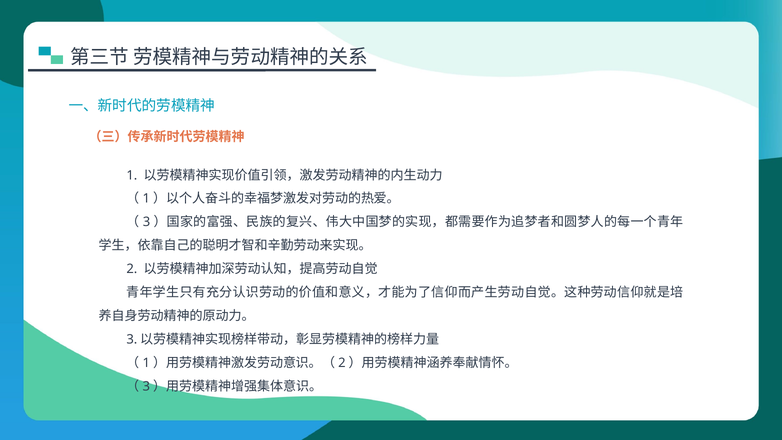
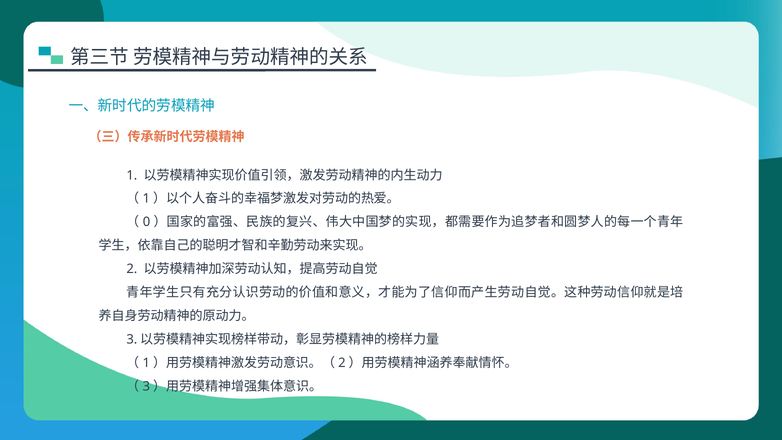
3: 3 -> 0
